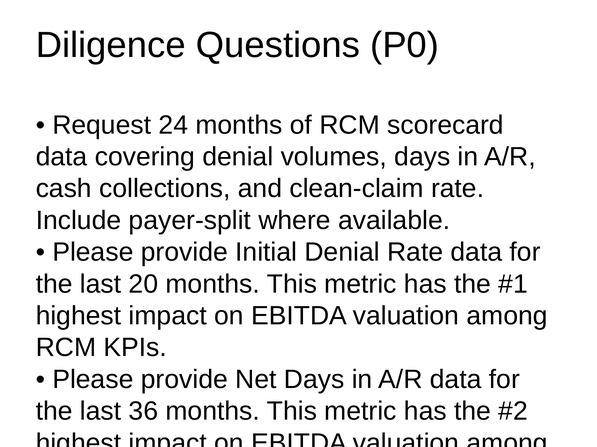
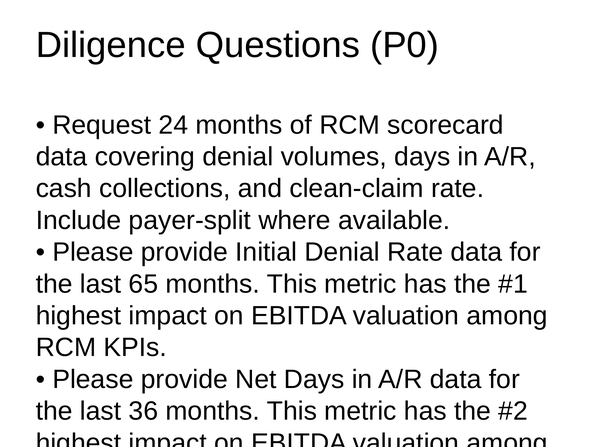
20: 20 -> 65
